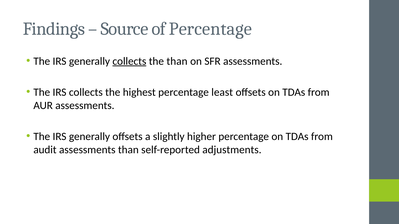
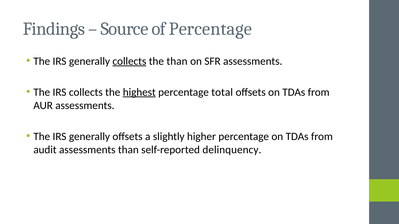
highest underline: none -> present
least: least -> total
adjustments: adjustments -> delinquency
